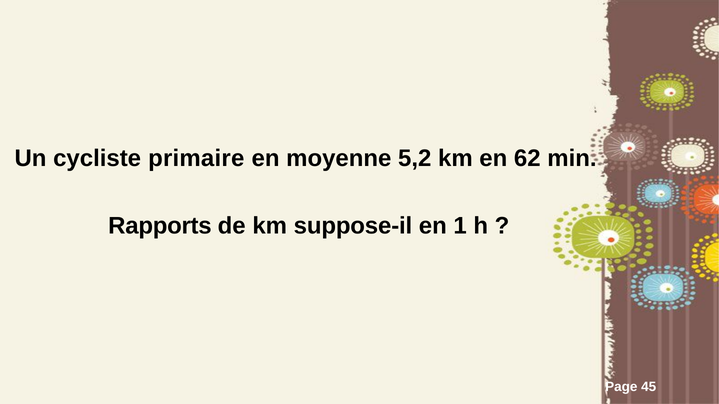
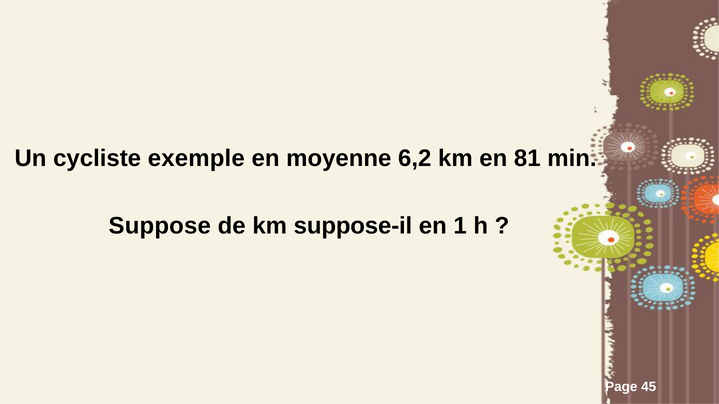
primaire: primaire -> exemple
5,2: 5,2 -> 6,2
62: 62 -> 81
Rapports: Rapports -> Suppose
